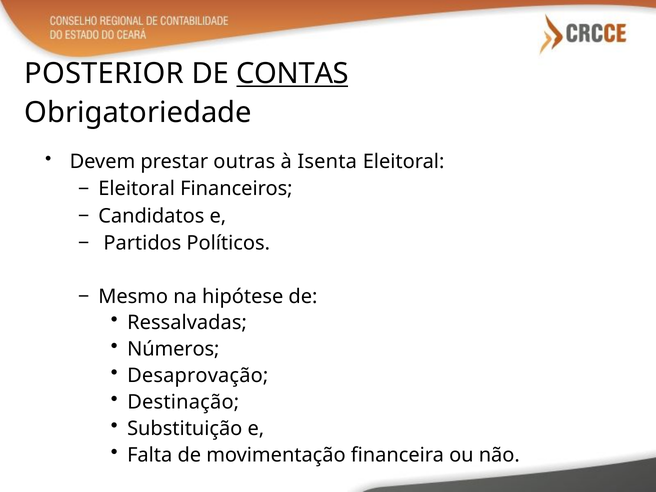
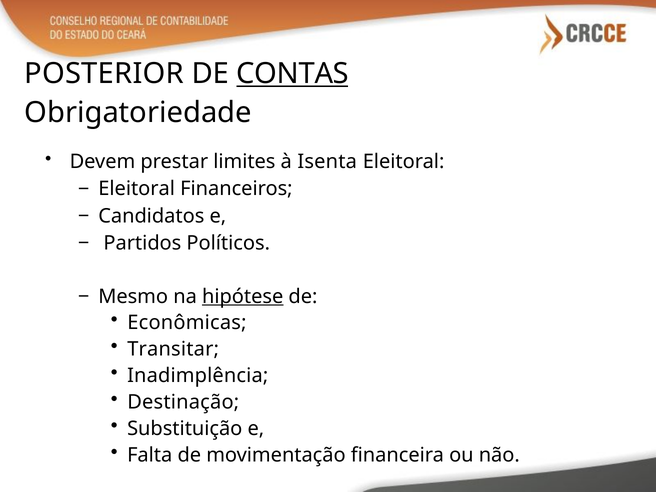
outras: outras -> limites
hipótese underline: none -> present
Ressalvadas: Ressalvadas -> Econômicas
Números: Números -> Transitar
Desaprovação: Desaprovação -> Inadimplência
